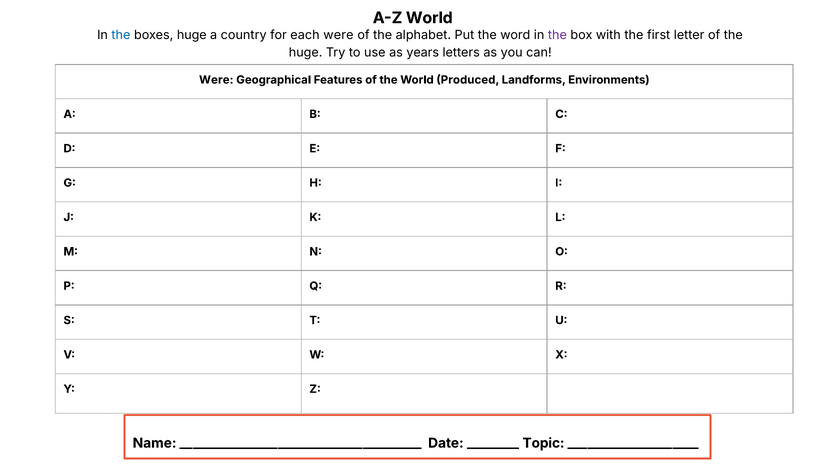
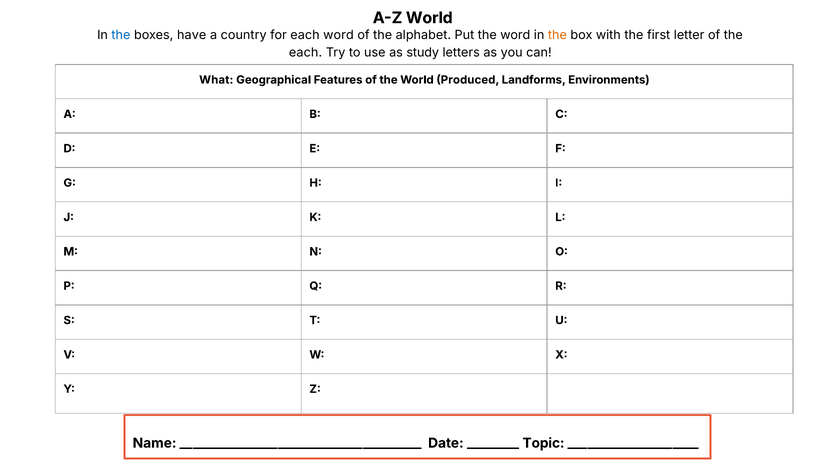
boxes huge: huge -> have
each were: were -> word
the at (557, 35) colour: purple -> orange
huge at (306, 53): huge -> each
years: years -> study
Were at (216, 80): Were -> What
